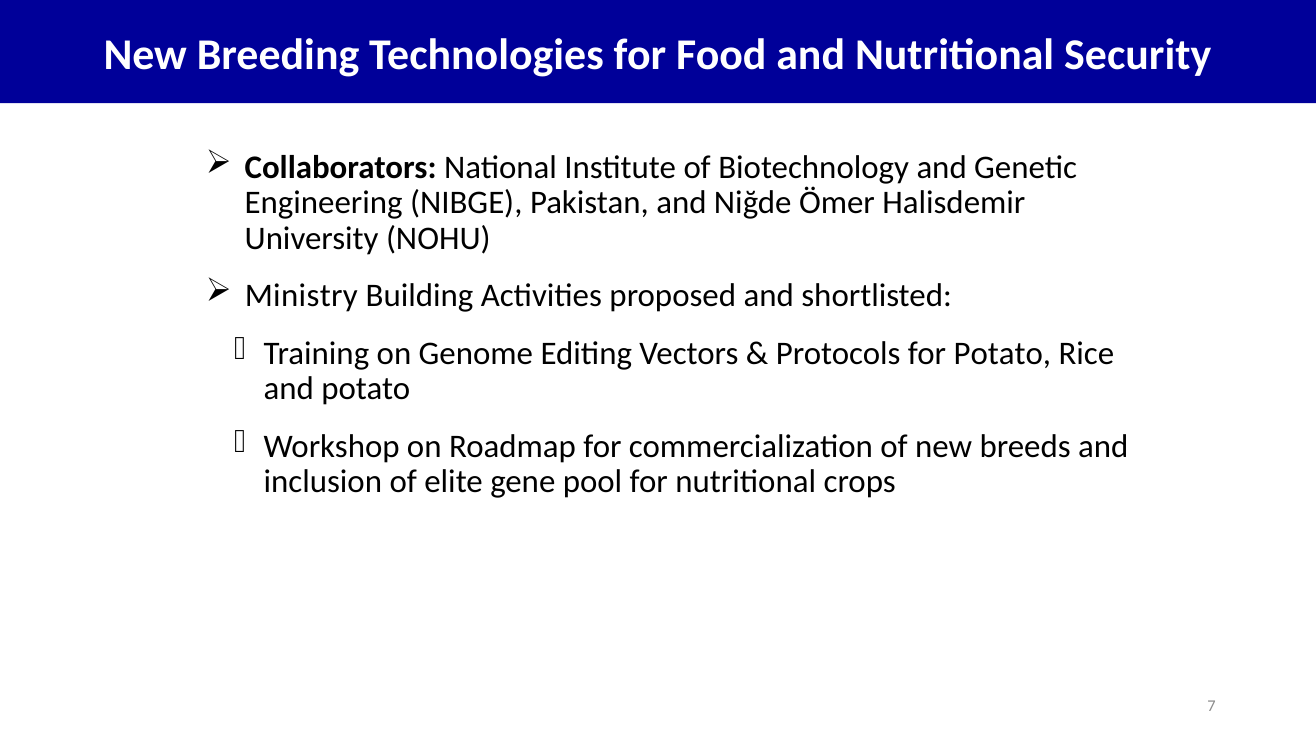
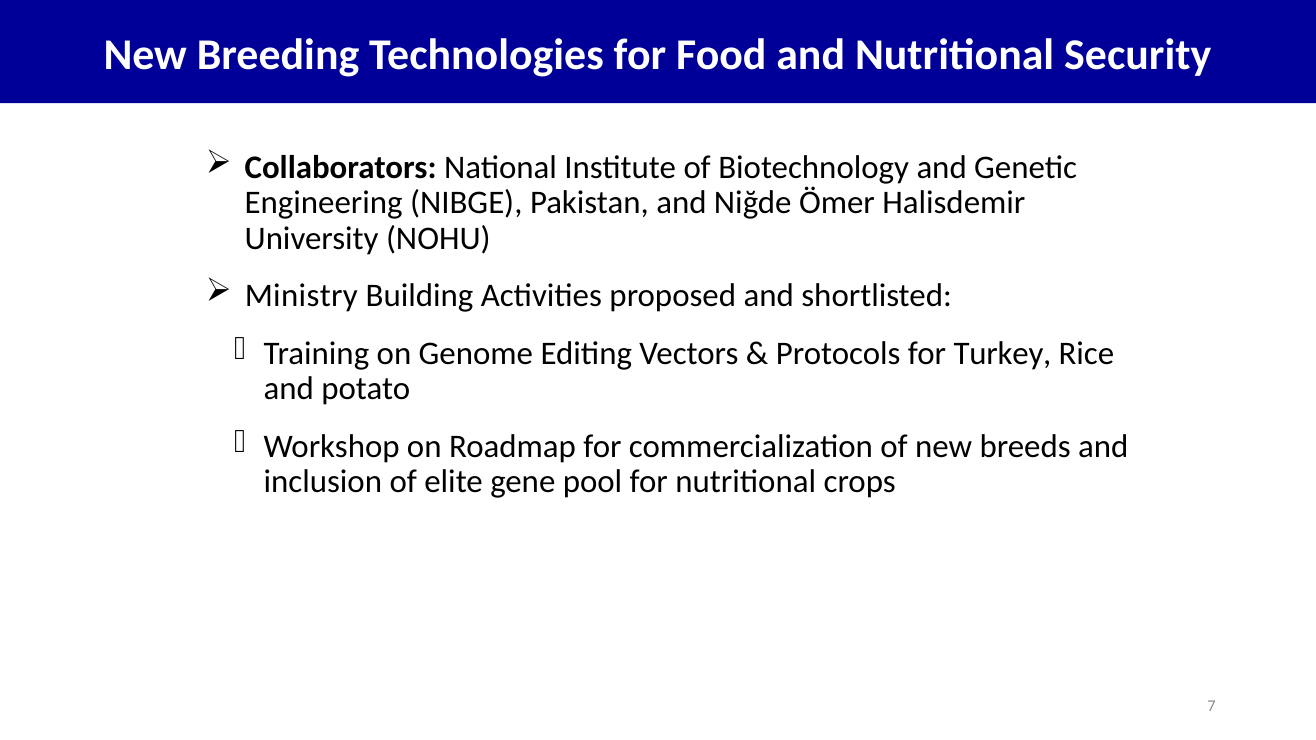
for Potato: Potato -> Turkey
